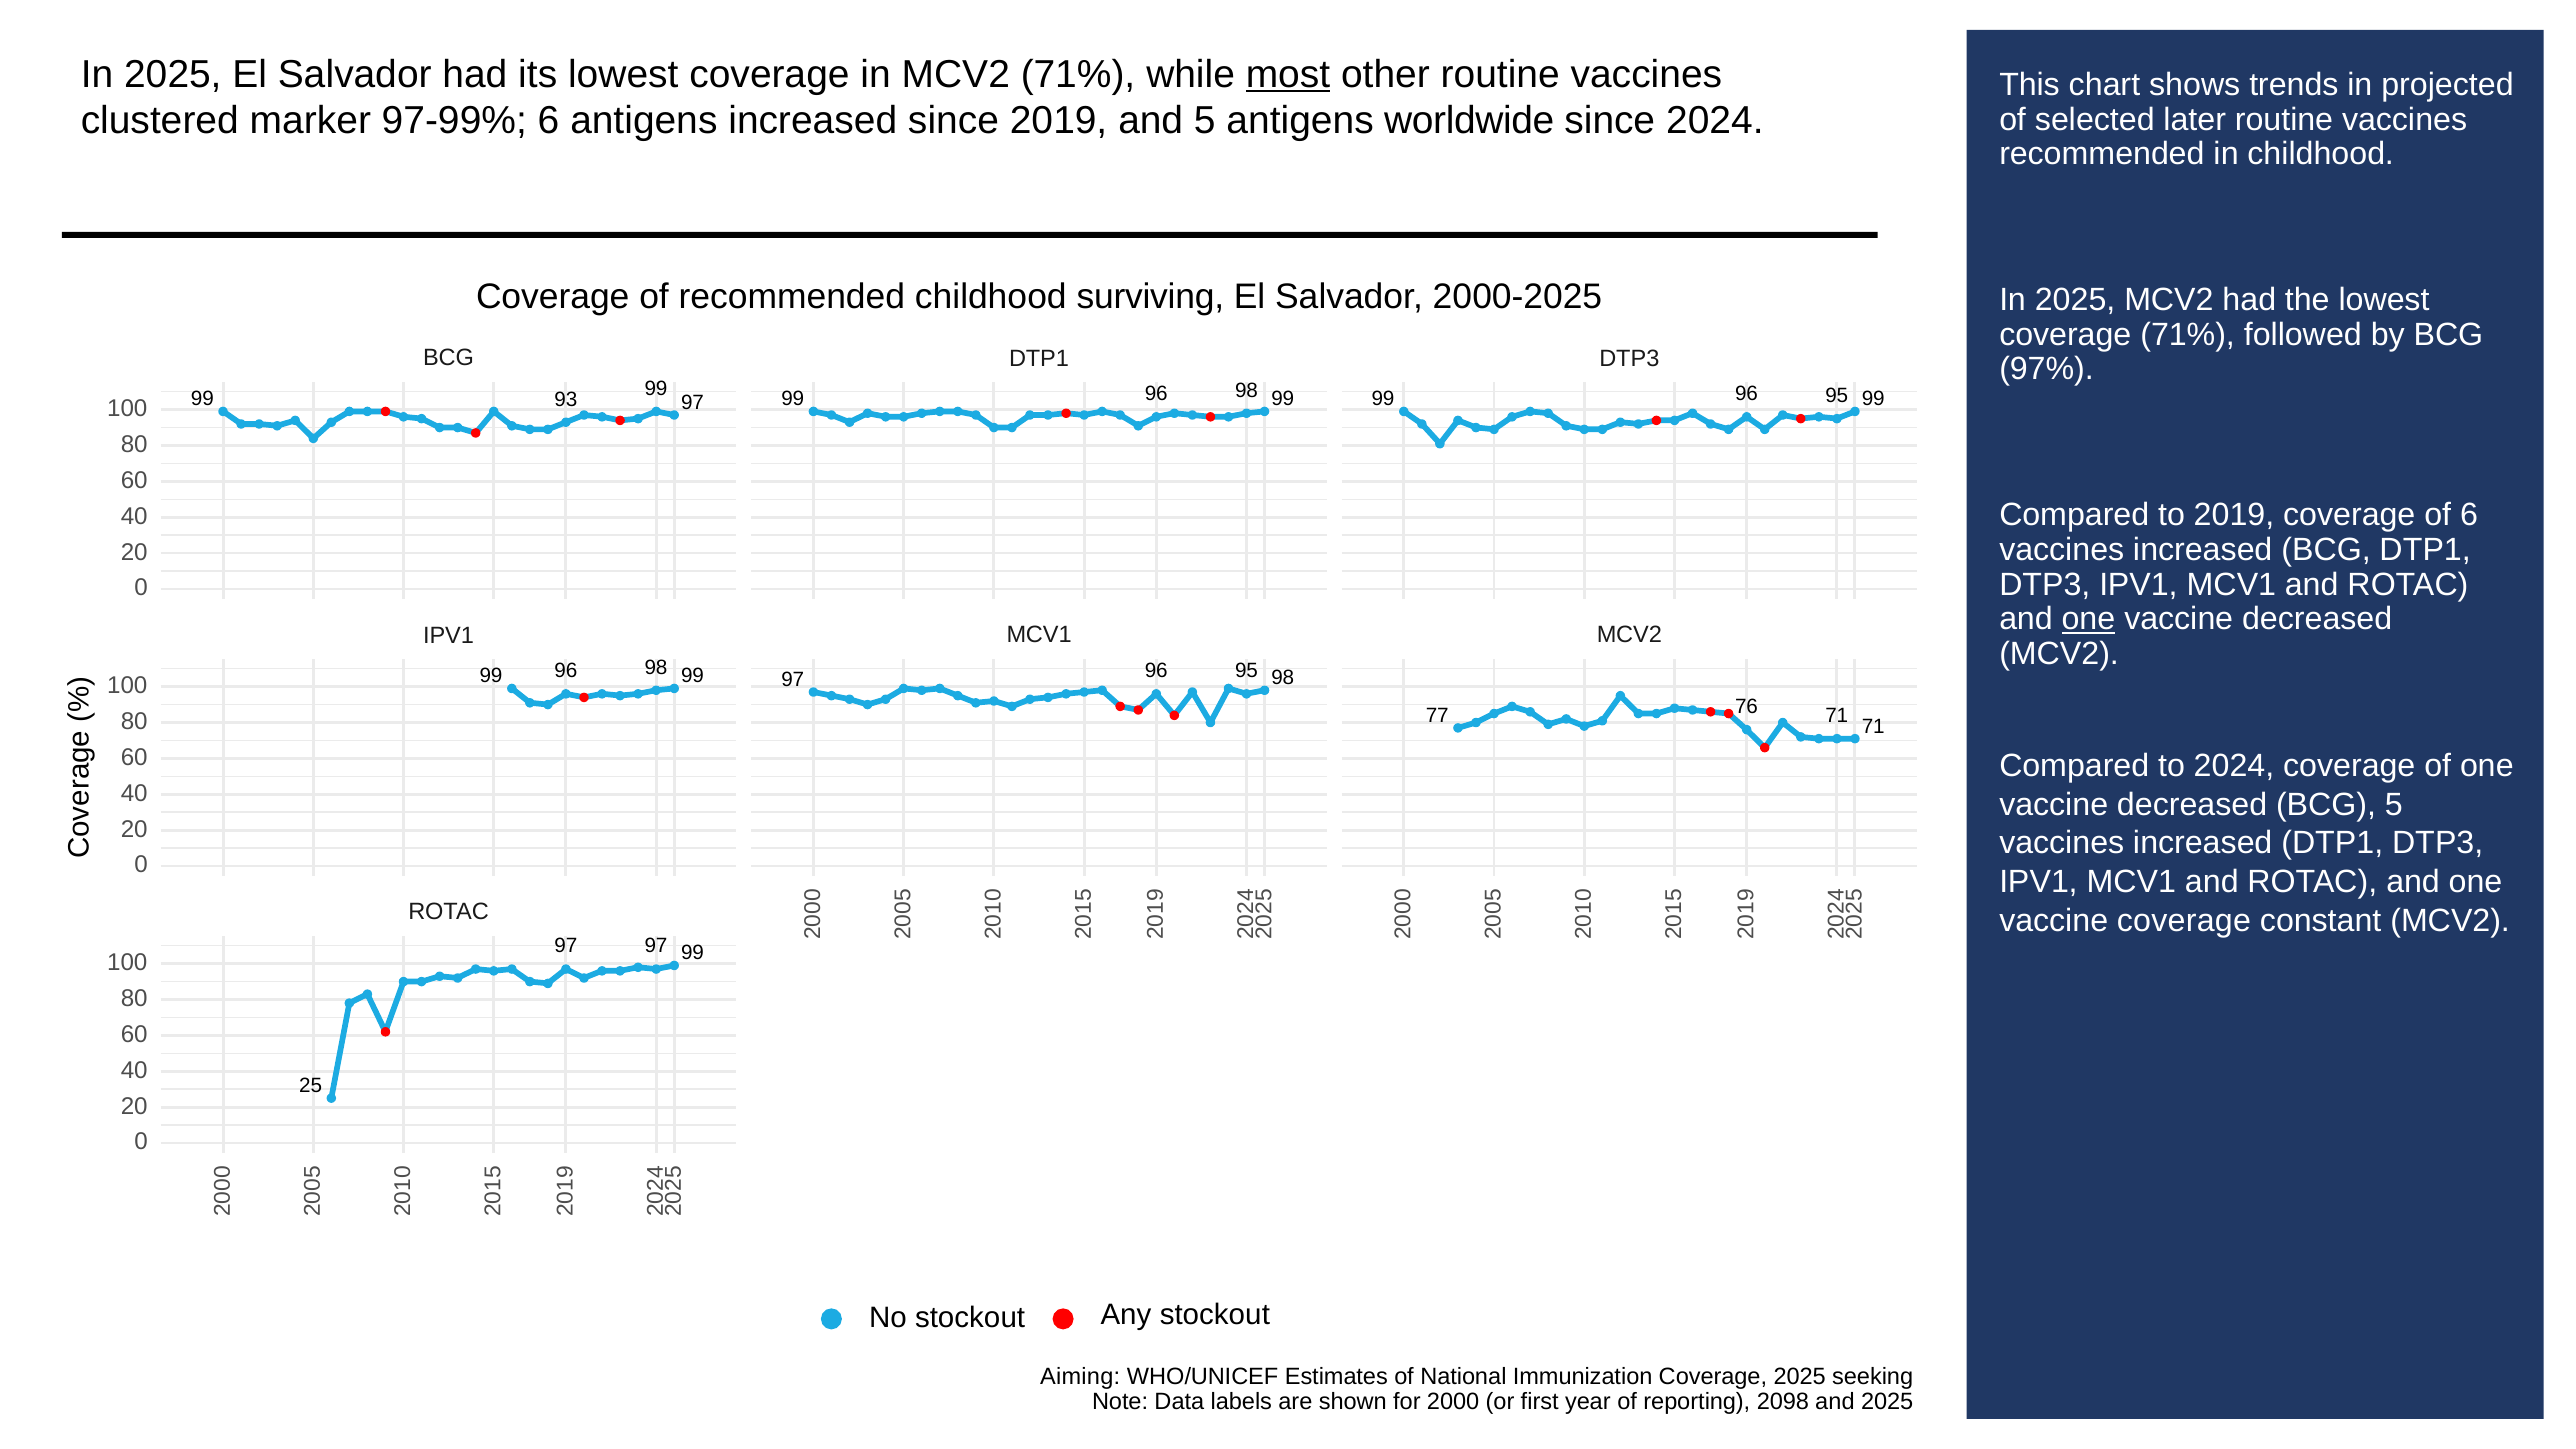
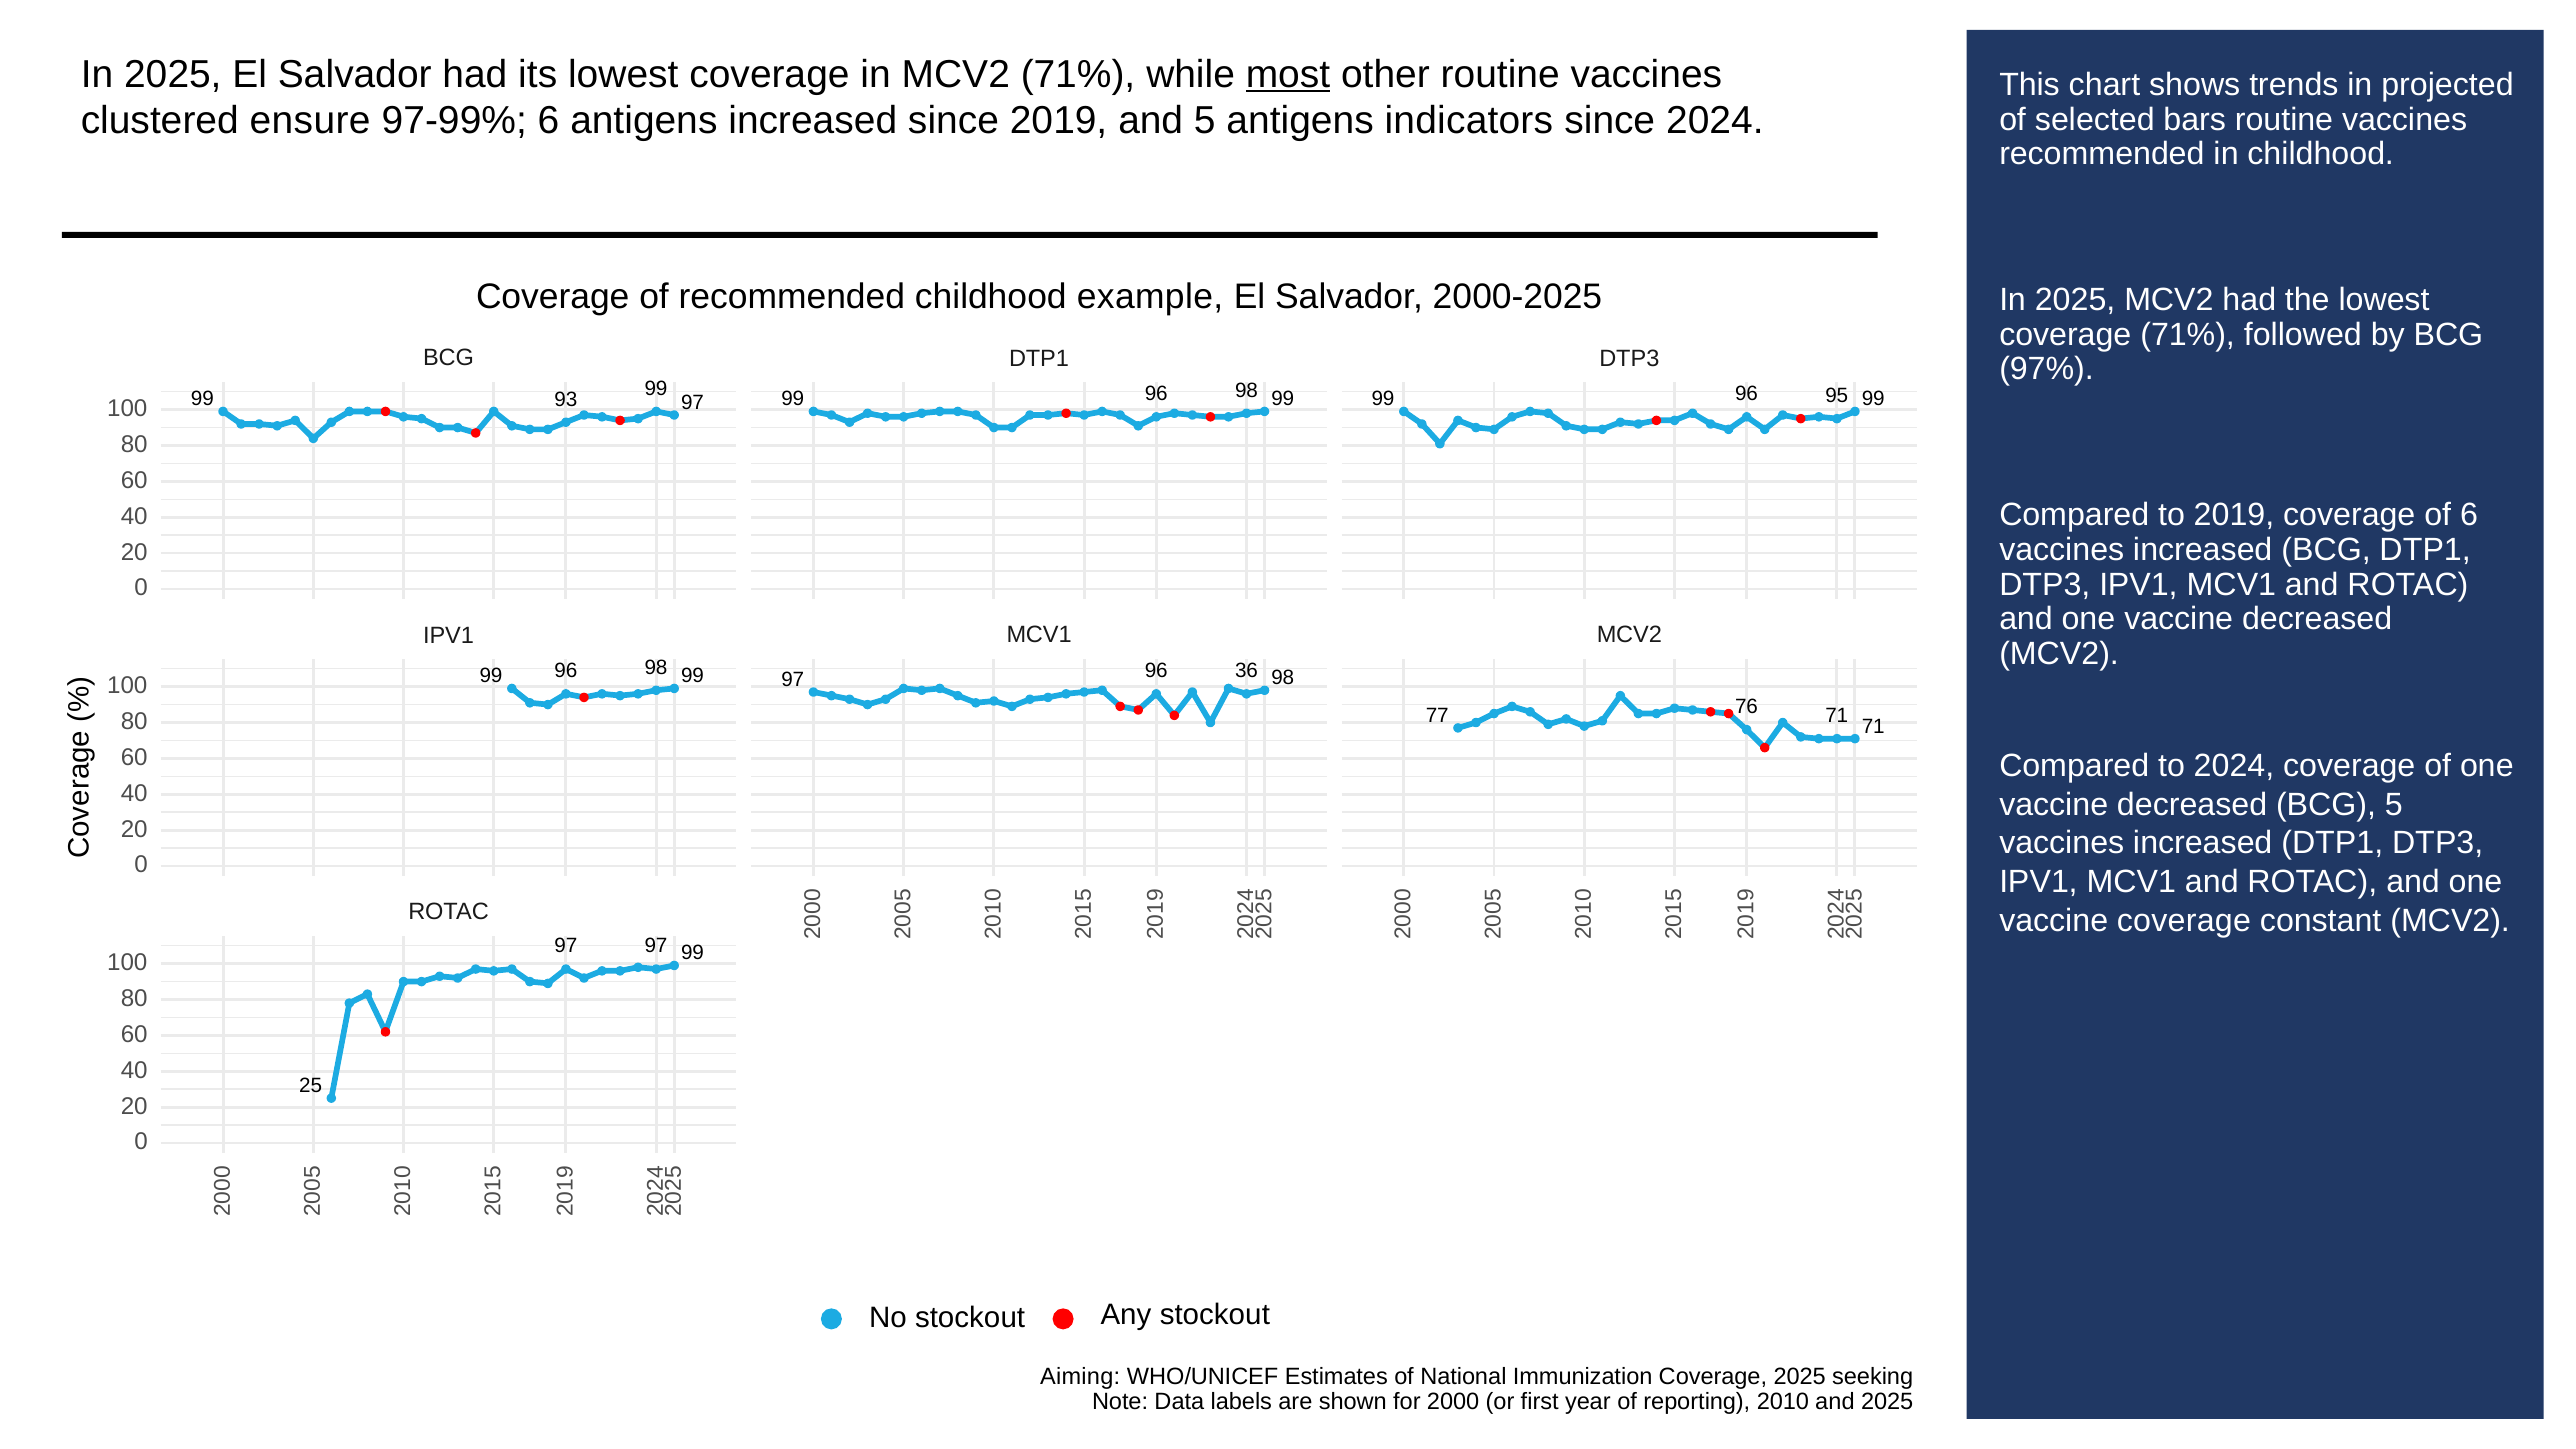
marker: marker -> ensure
worldwide: worldwide -> indicators
later: later -> bars
surviving: surviving -> example
one at (2088, 619) underline: present -> none
95 at (1247, 671): 95 -> 36
2098: 2098 -> 2010
